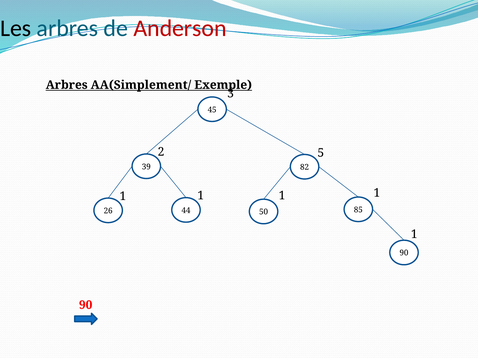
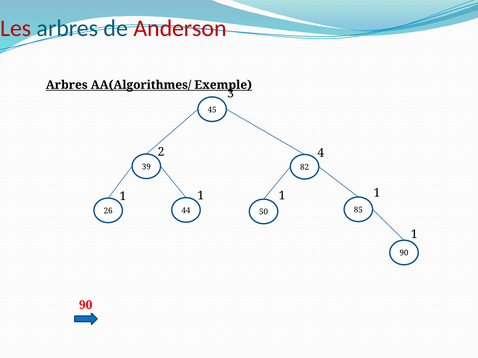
Les colour: black -> red
AA(Simplement/: AA(Simplement/ -> AA(Algorithmes/
5: 5 -> 4
